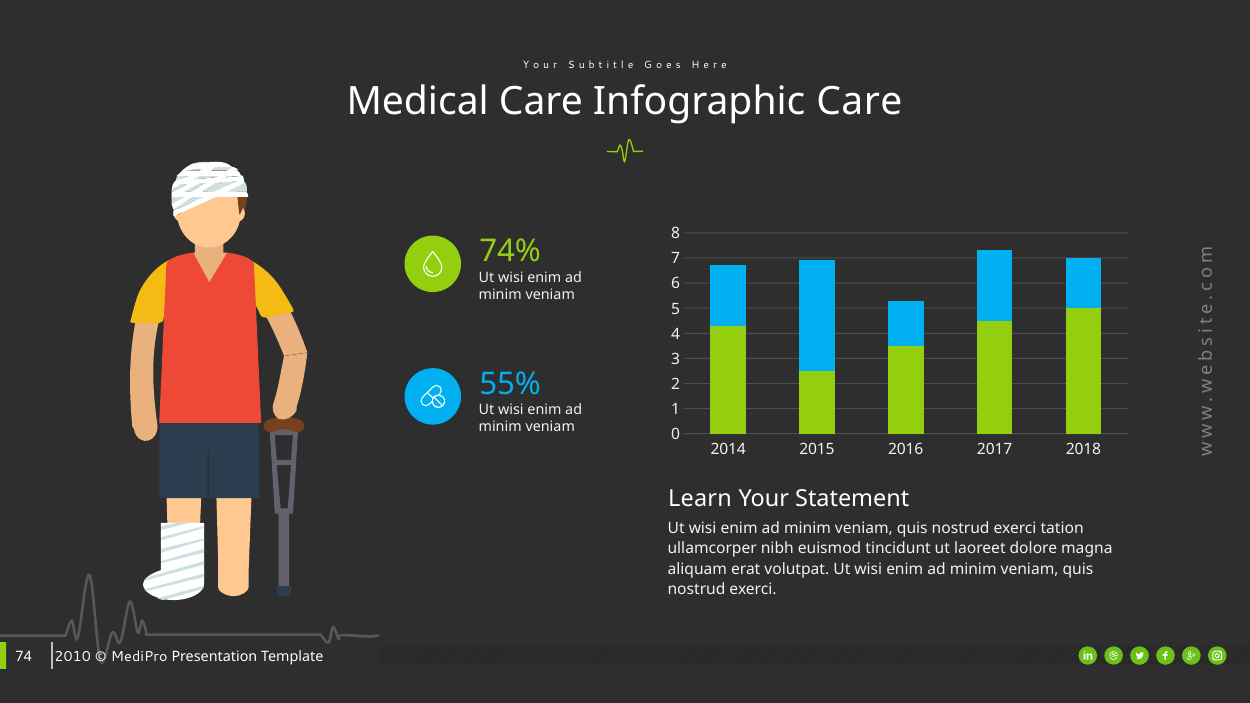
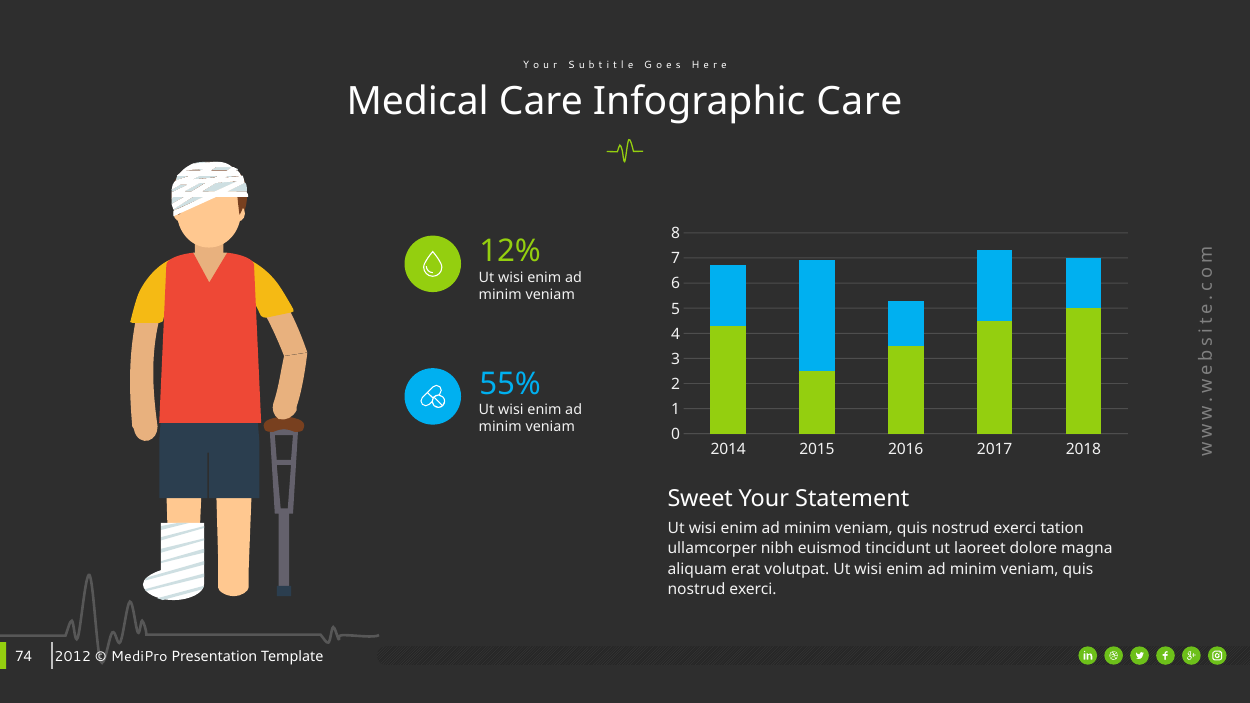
74%: 74% -> 12%
Learn: Learn -> Sweet
2010: 2010 -> 2012
